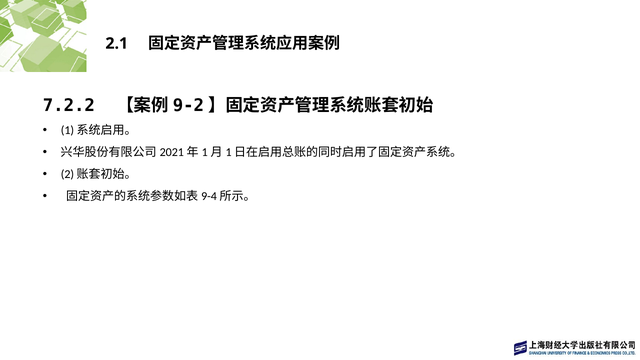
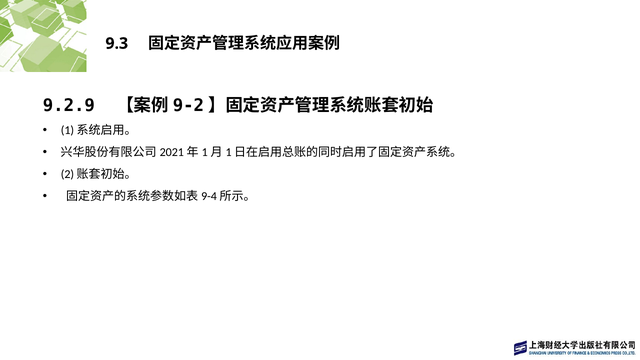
2.1: 2.1 -> 9.3
7.2.2: 7.2.2 -> 9.2.9
